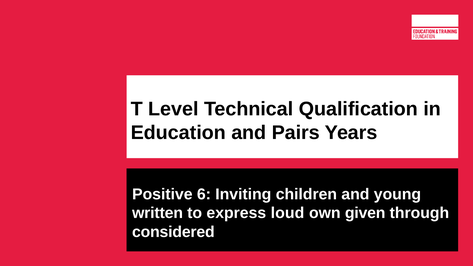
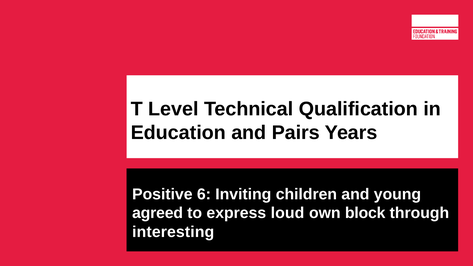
written: written -> agreed
given: given -> block
considered: considered -> interesting
